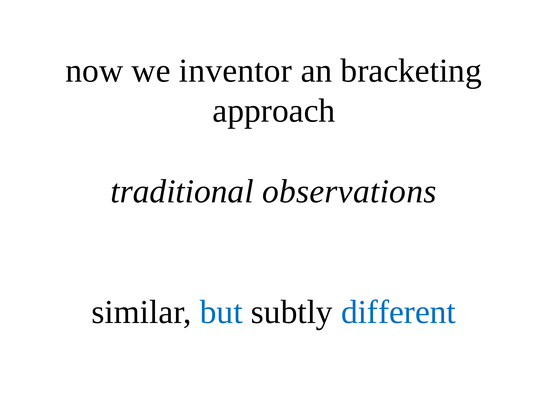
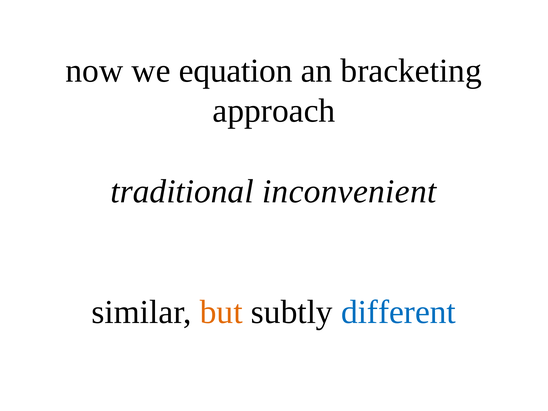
inventor: inventor -> equation
observations: observations -> inconvenient
but colour: blue -> orange
